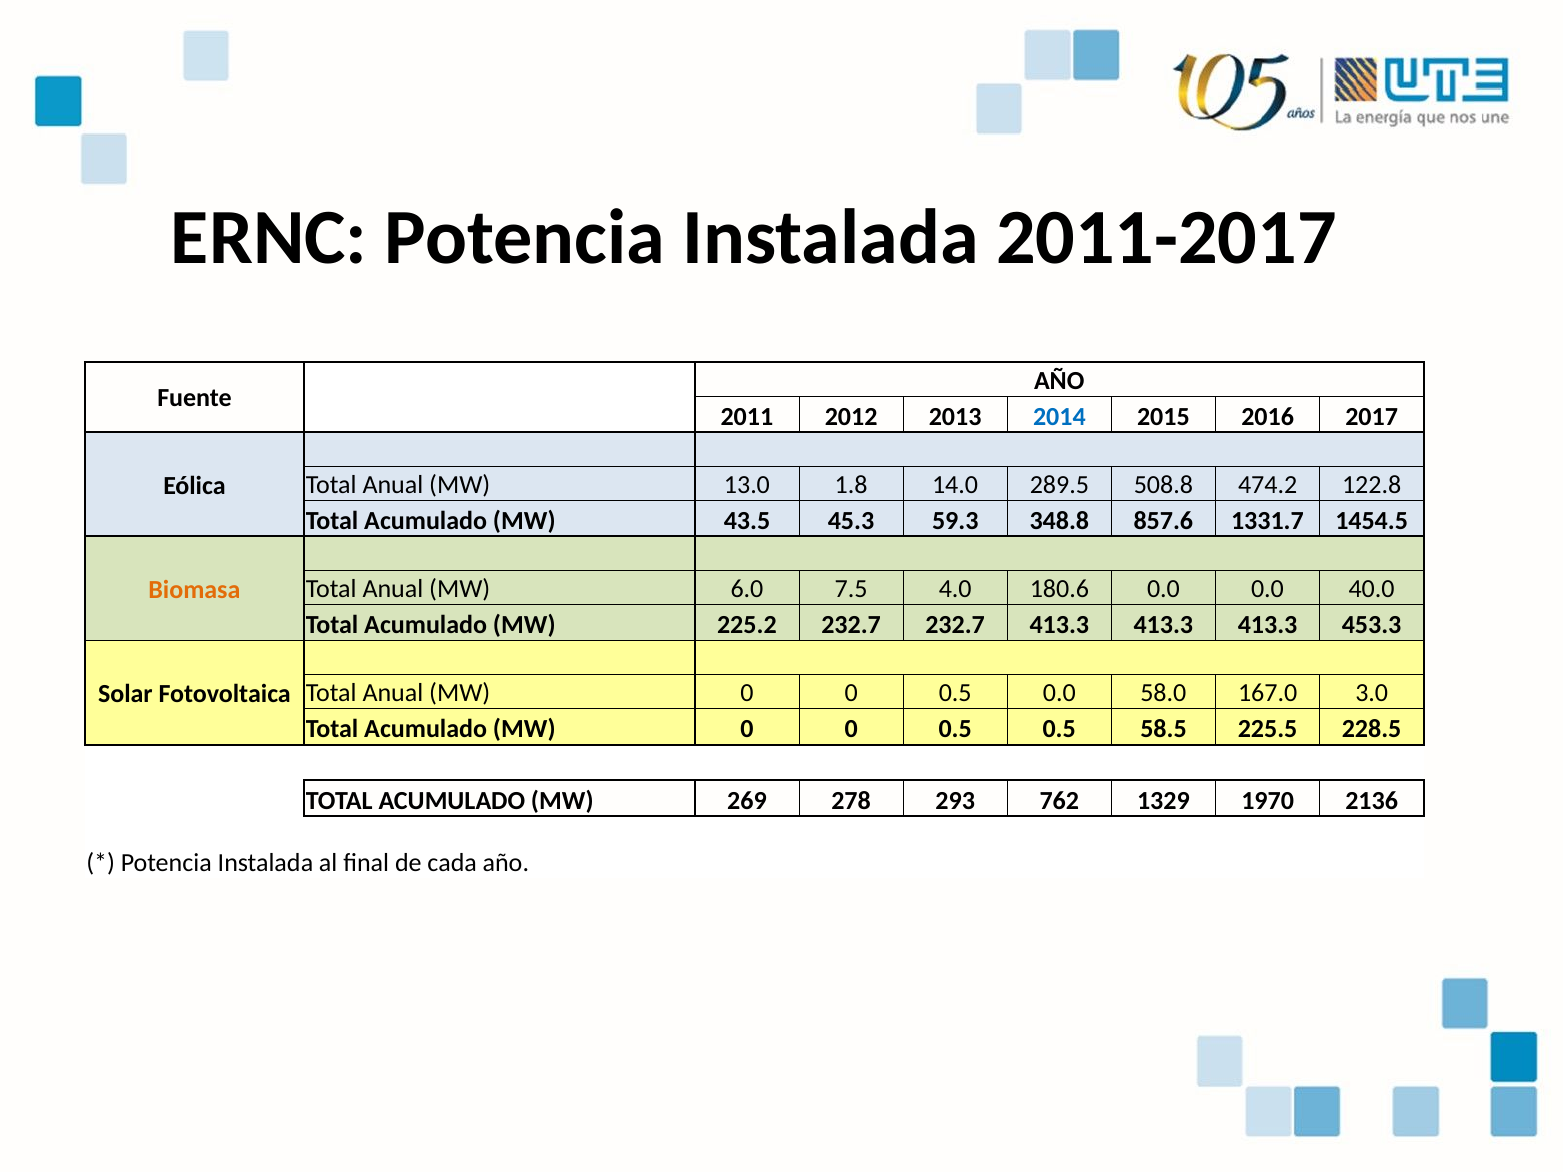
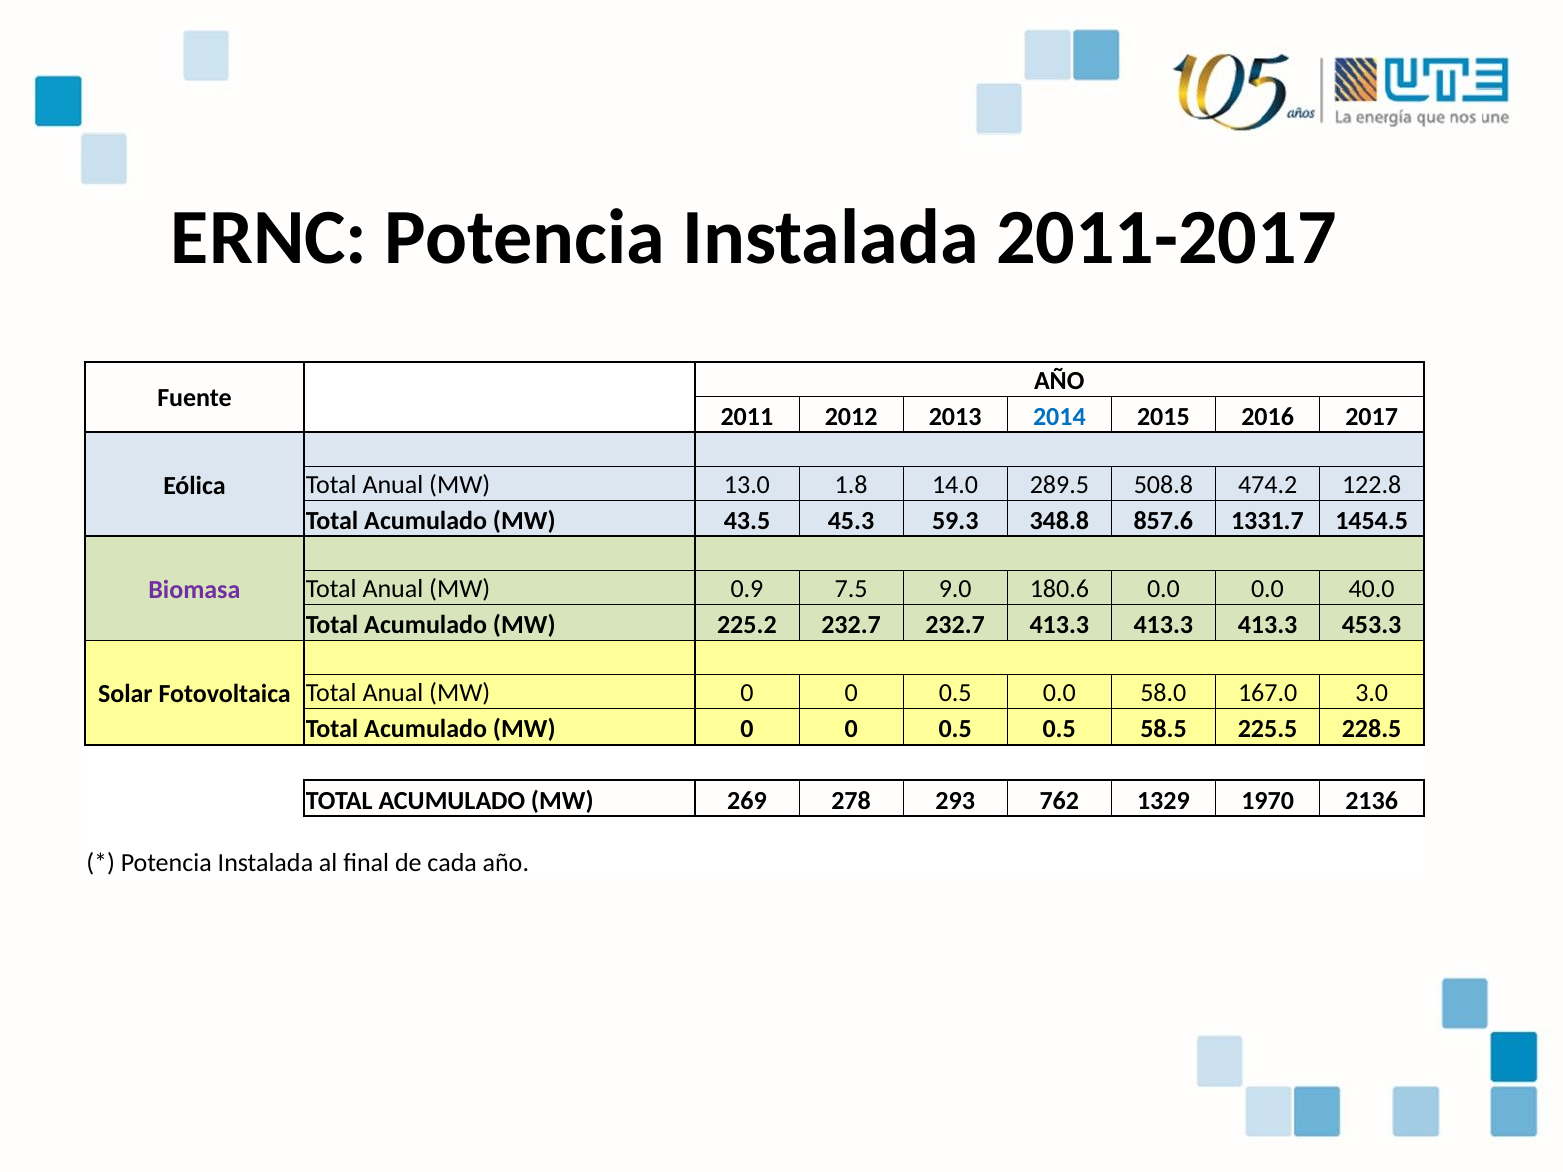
Biomasa colour: orange -> purple
6.0: 6.0 -> 0.9
4.0: 4.0 -> 9.0
